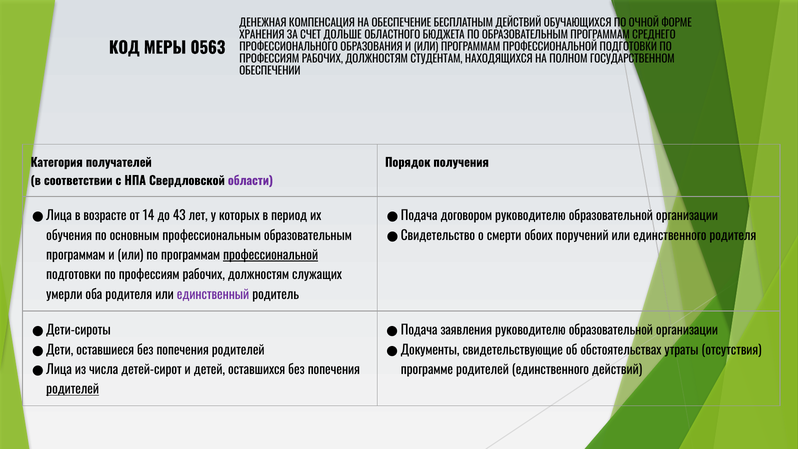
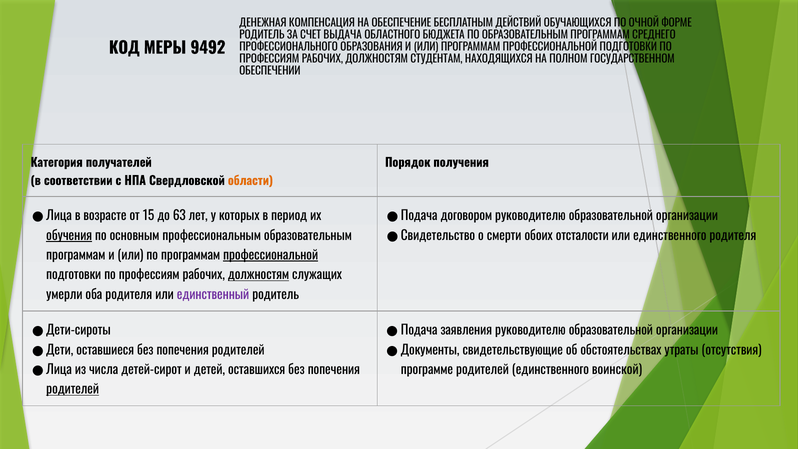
ХРАНЕНИЯ at (262, 35): ХРАНЕНИЯ -> РОДИТЕЛЬ
ДОЛЬШЕ: ДОЛЬШЕ -> ВЫДАЧА
0563: 0563 -> 9492
области colour: purple -> orange
14: 14 -> 15
43: 43 -> 63
поручений: поручений -> отсталости
обучения underline: none -> present
должностям at (258, 275) underline: none -> present
единственного действий: действий -> воинской
